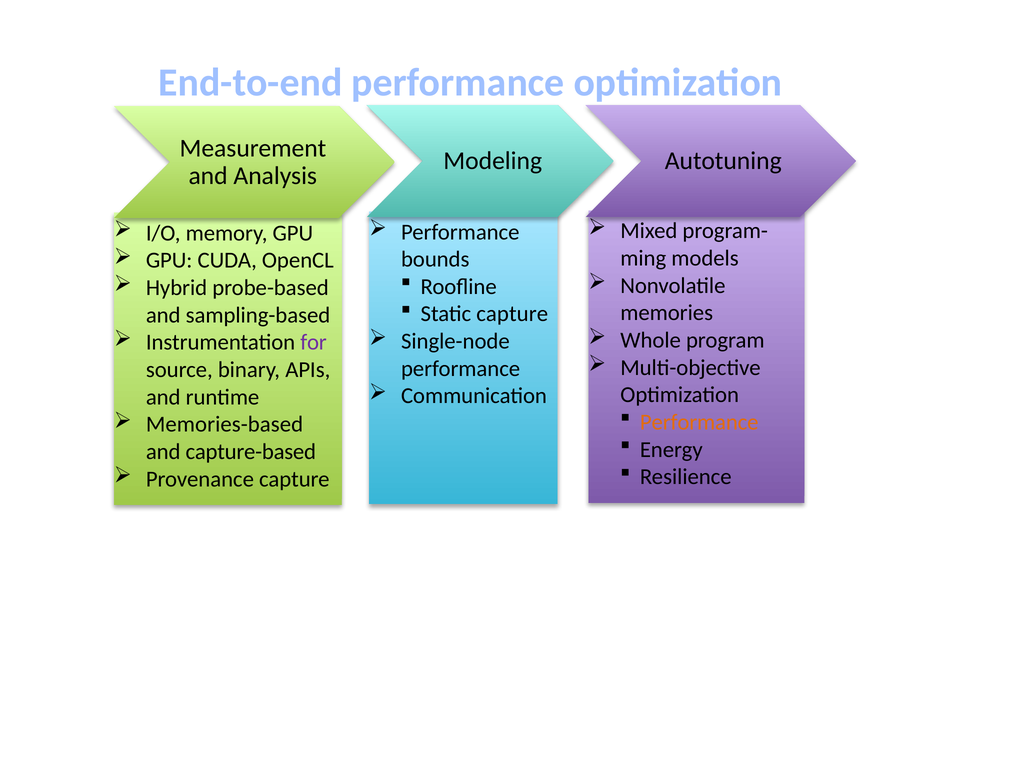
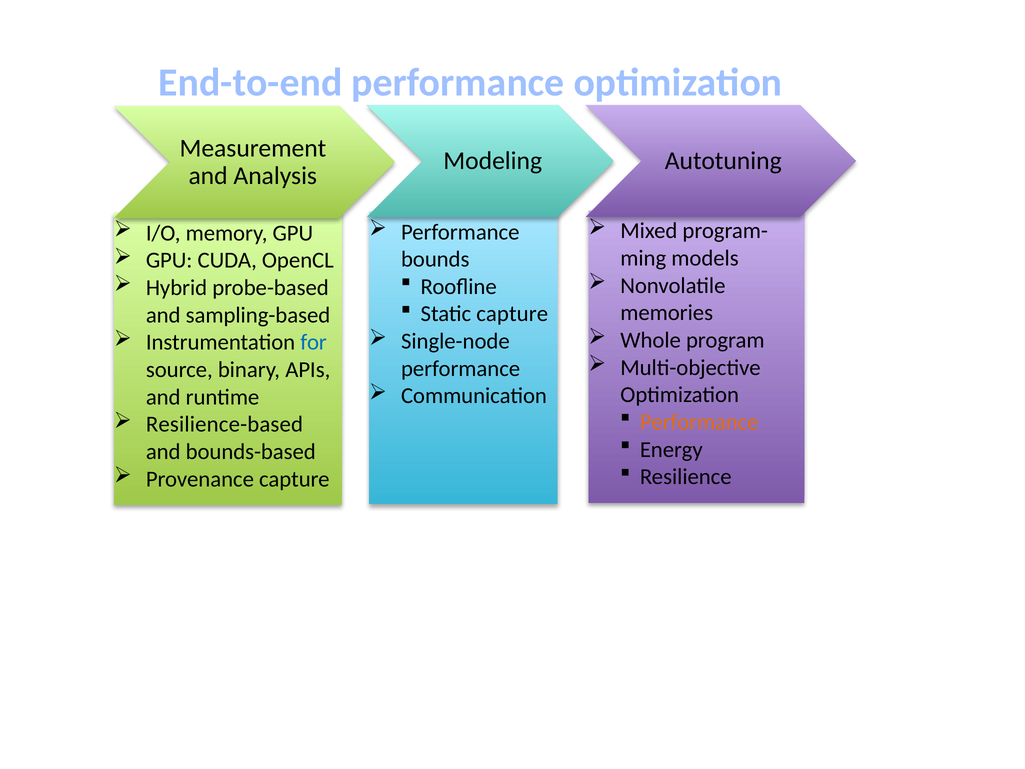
for colour: purple -> blue
Memories-based: Memories-based -> Resilience-based
capture-based: capture-based -> bounds-based
